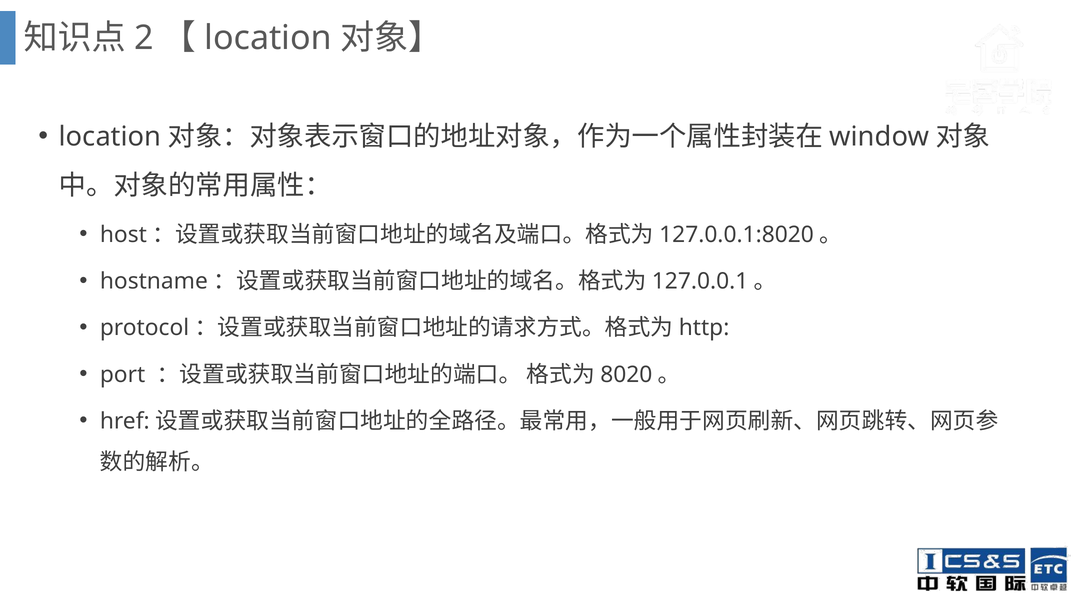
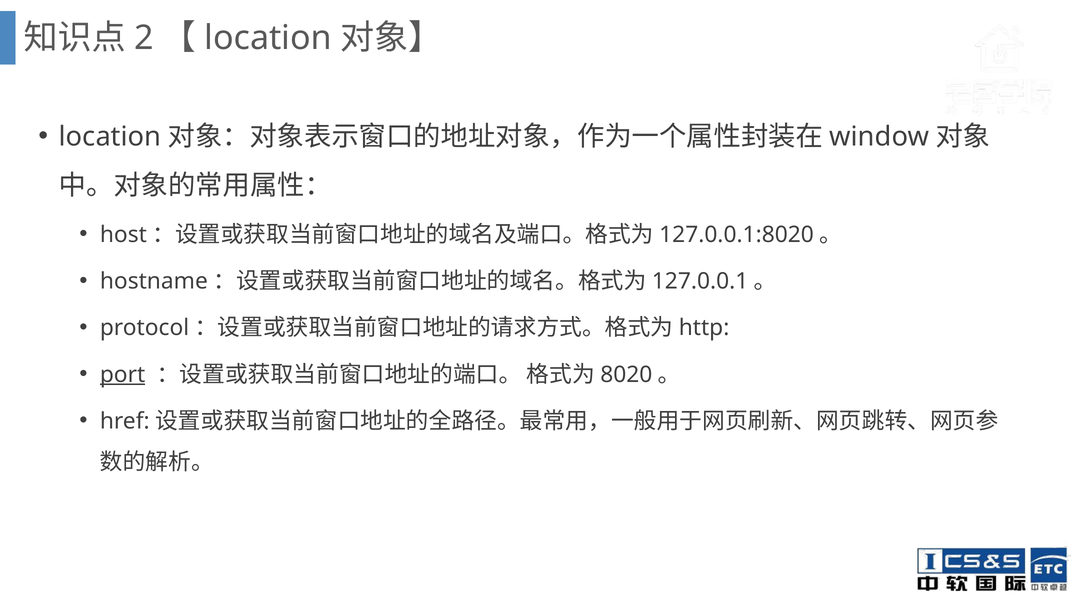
port underline: none -> present
